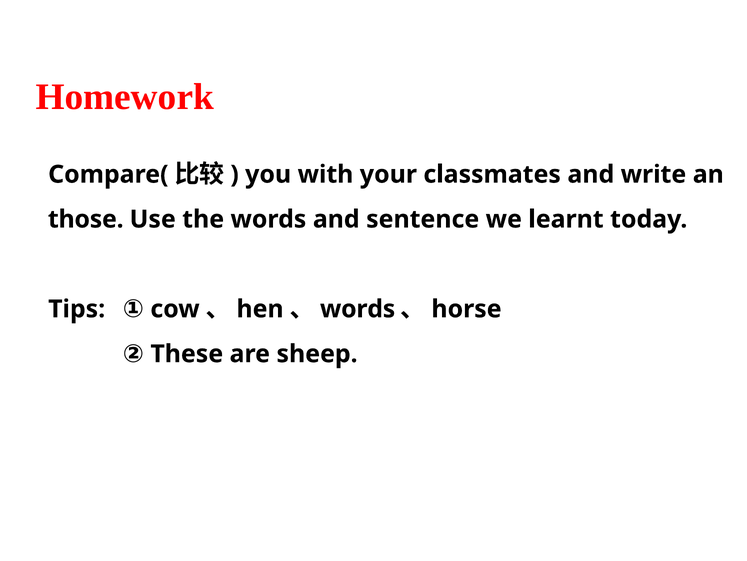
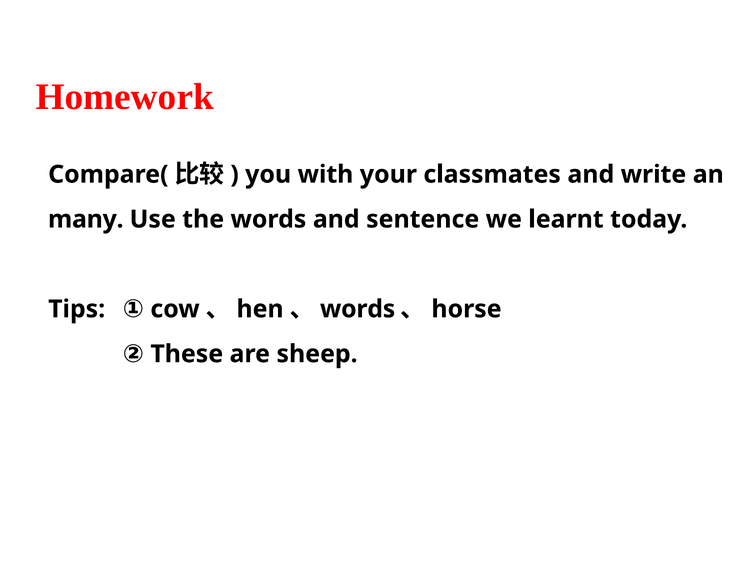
those: those -> many
